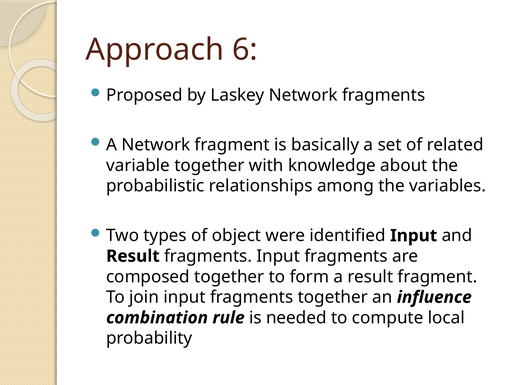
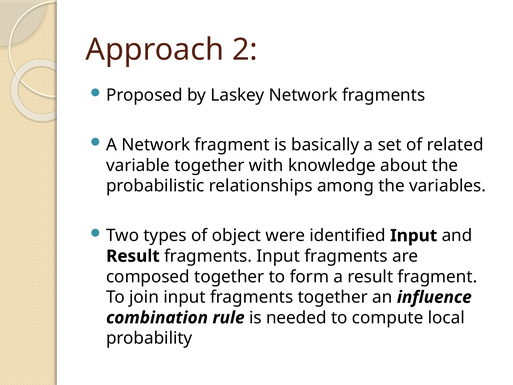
6: 6 -> 2
